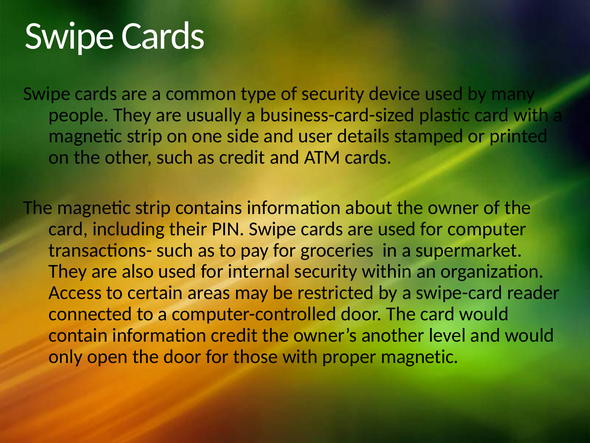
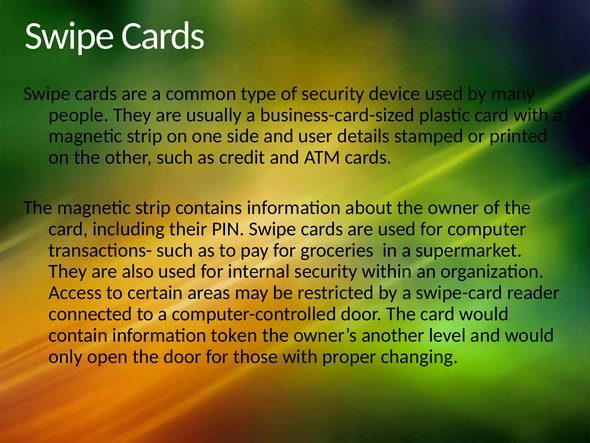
information credit: credit -> token
proper magnetic: magnetic -> changing
